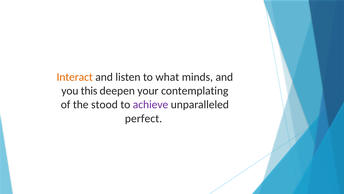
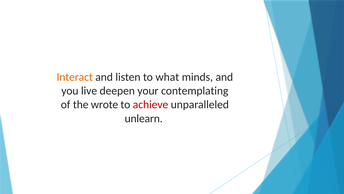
this: this -> live
stood: stood -> wrote
achieve colour: purple -> red
perfect: perfect -> unlearn
